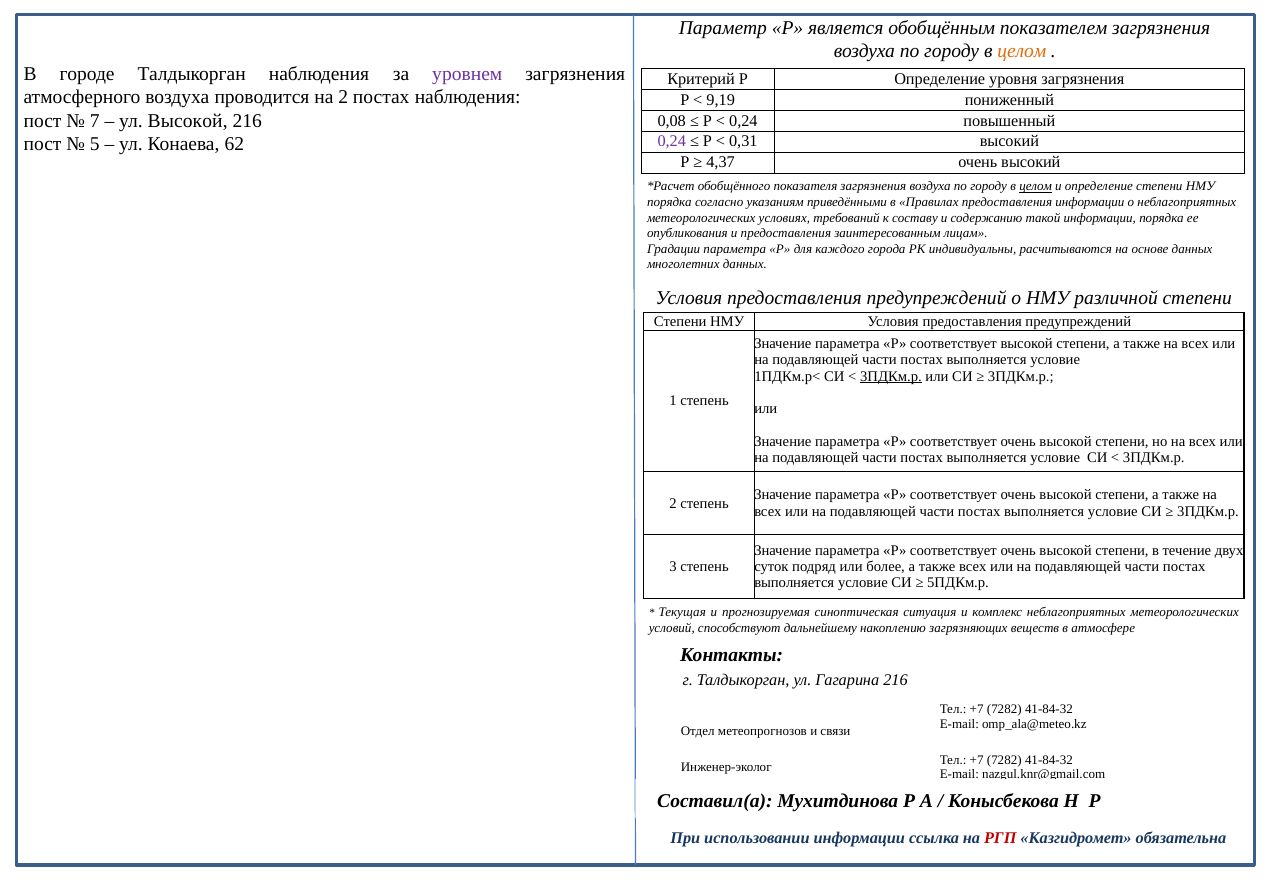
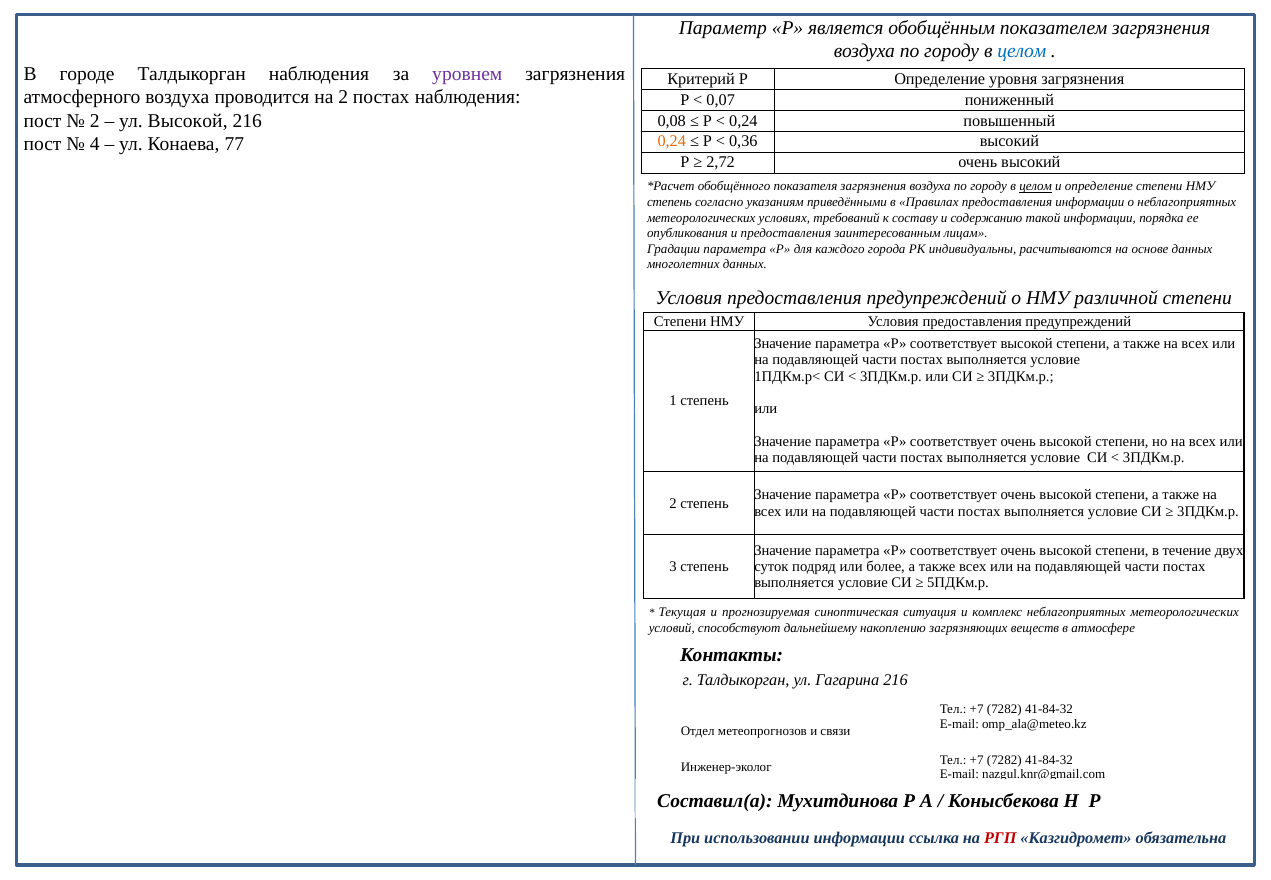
целом at (1022, 51) colour: orange -> blue
9,19: 9,19 -> 0,07
7 at (95, 121): 7 -> 2
0,24 at (672, 142) colour: purple -> orange
0,31: 0,31 -> 0,36
5: 5 -> 4
62: 62 -> 77
4,37: 4,37 -> 2,72
порядка at (669, 202): порядка -> степень
3ПДКм.р at (891, 376) underline: present -> none
